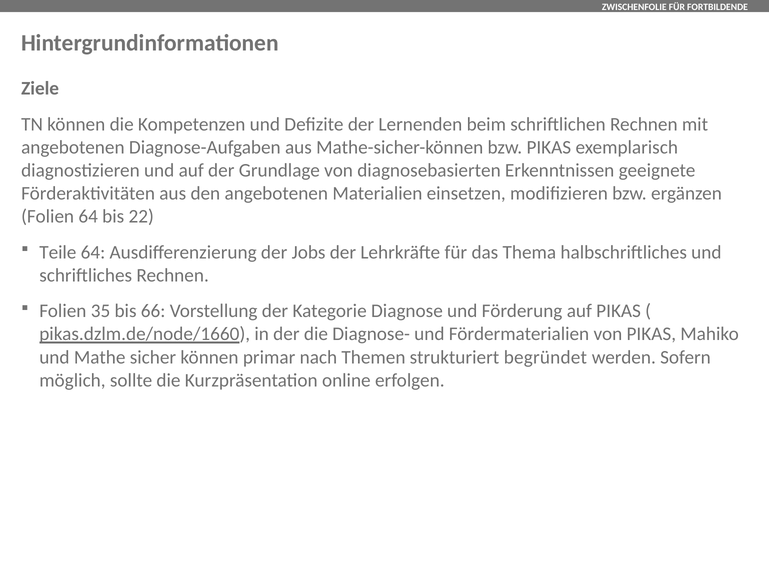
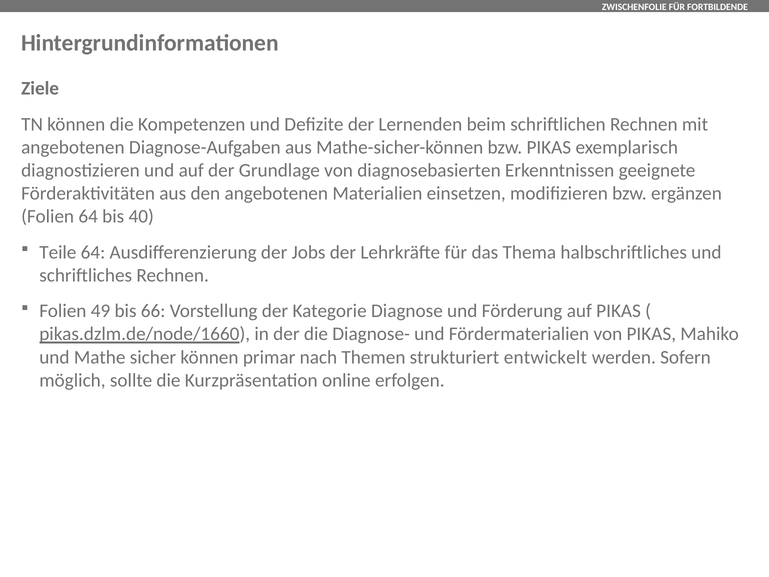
22: 22 -> 40
35: 35 -> 49
begründet: begründet -> entwickelt
